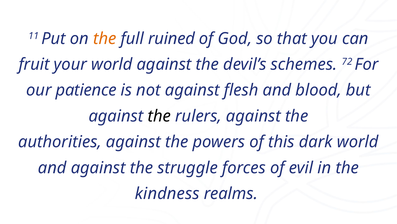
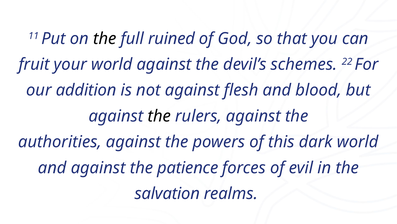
the at (105, 38) colour: orange -> black
72: 72 -> 22
patience: patience -> addition
struggle: struggle -> patience
kindness: kindness -> salvation
